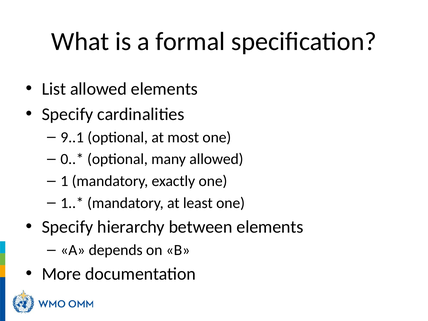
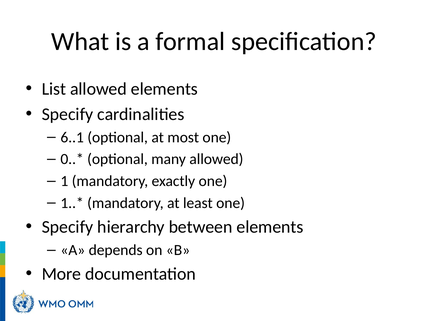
9..1: 9..1 -> 6..1
